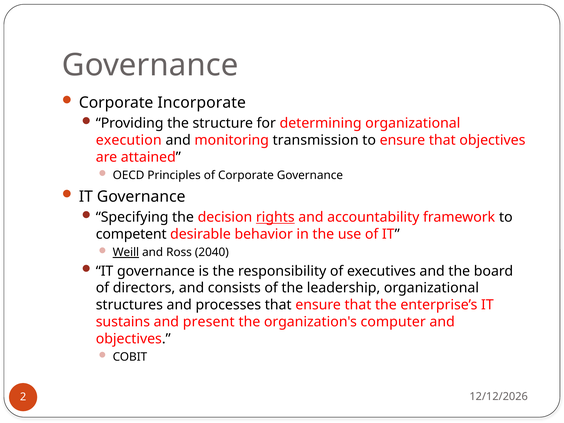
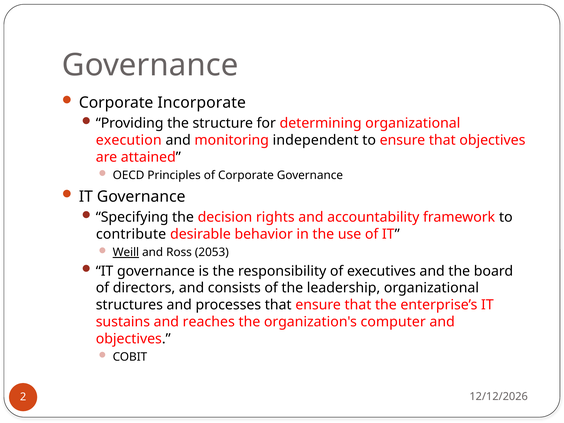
transmission: transmission -> independent
rights underline: present -> none
competent: competent -> contribute
2040: 2040 -> 2053
present: present -> reaches
